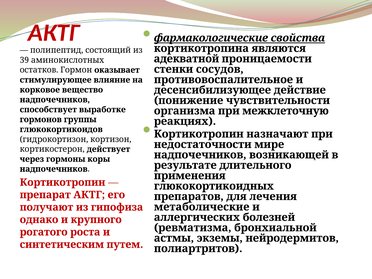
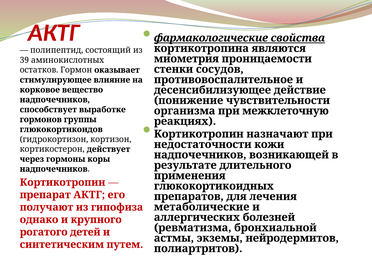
адекватной: адекватной -> миометрия
мире: мире -> кожи
роста: роста -> детей
